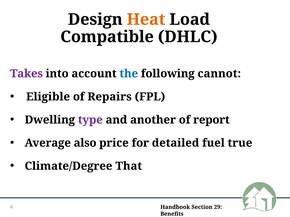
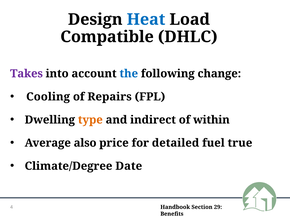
Heat colour: orange -> blue
cannot: cannot -> change
Eligible: Eligible -> Cooling
type colour: purple -> orange
another: another -> indirect
report: report -> within
That: That -> Date
